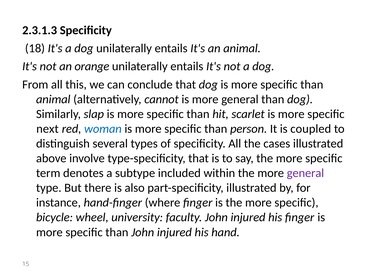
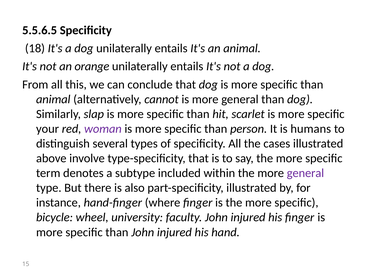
2.3.1.3: 2.3.1.3 -> 5.5.6.5
next: next -> your
woman colour: blue -> purple
coupled: coupled -> humans
